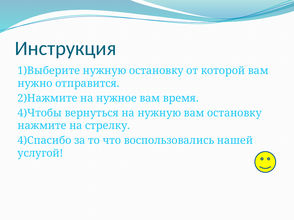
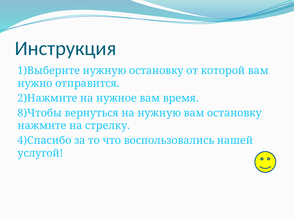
4)Чтобы: 4)Чтобы -> 8)Чтобы
